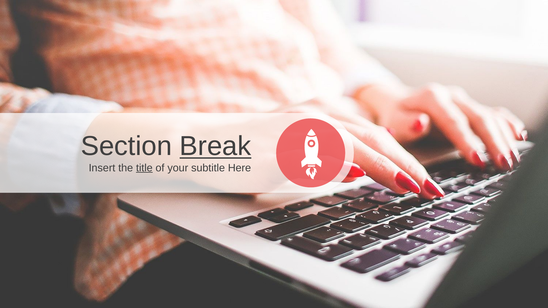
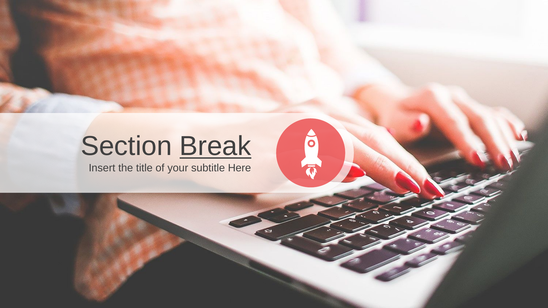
title underline: present -> none
